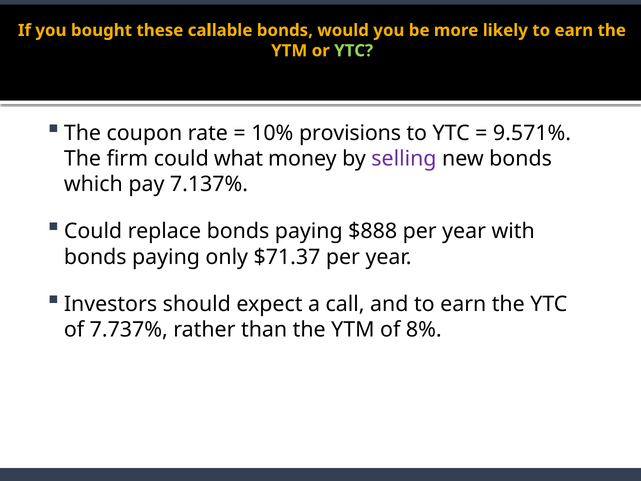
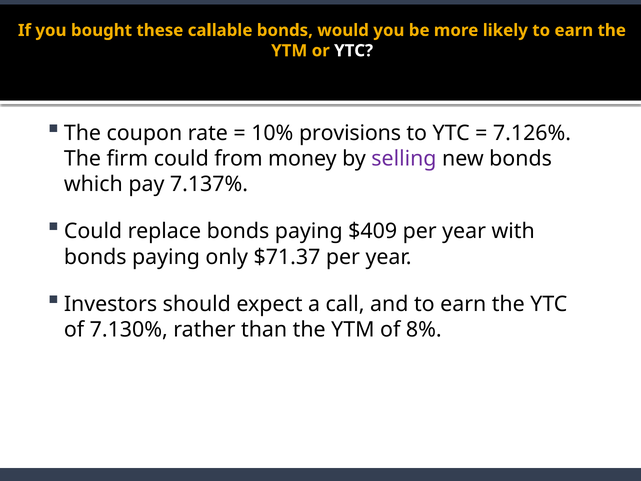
YTC at (354, 51) colour: light green -> white
9.571%: 9.571% -> 7.126%
what: what -> from
$888: $888 -> $409
7.737%: 7.737% -> 7.130%
